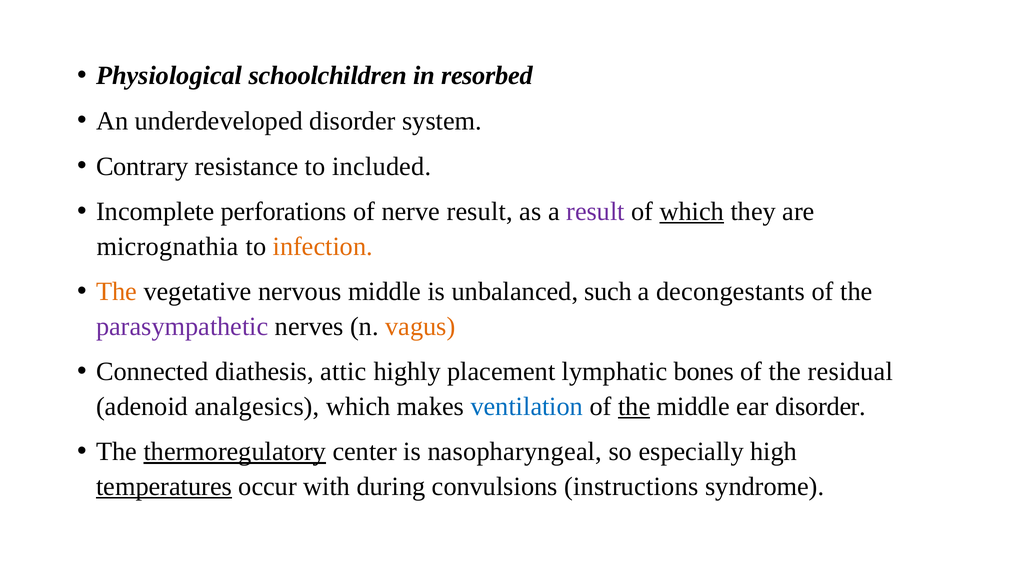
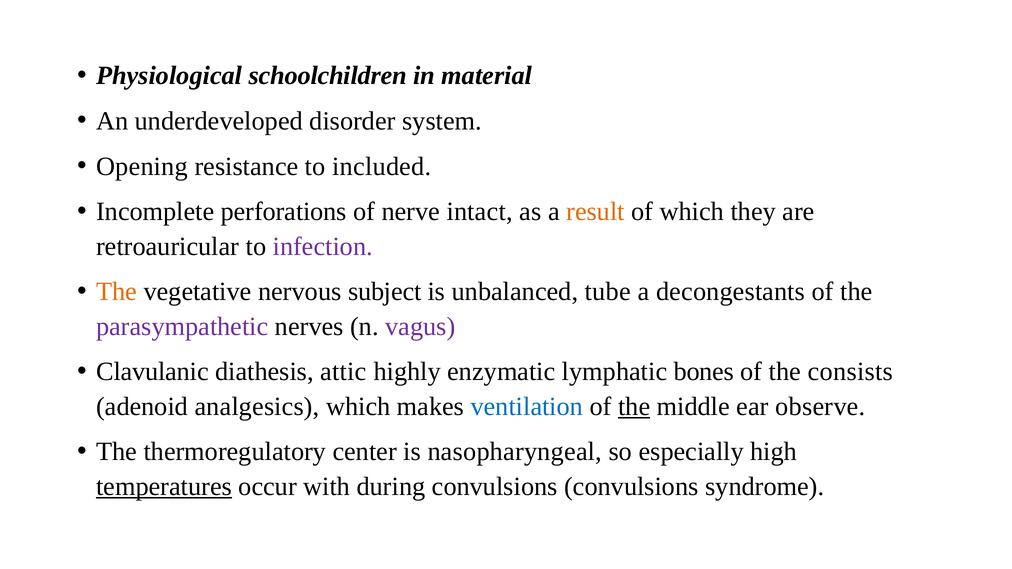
resorbed: resorbed -> material
Contrary: Contrary -> Opening
nerve result: result -> intact
result at (595, 212) colour: purple -> orange
which at (692, 212) underline: present -> none
micrognathia: micrognathia -> retroauricular
infection colour: orange -> purple
nervous middle: middle -> subject
such: such -> tube
vagus colour: orange -> purple
Connected: Connected -> Clavulanic
placement: placement -> enzymatic
residual: residual -> consists
ear disorder: disorder -> observe
thermoregulatory underline: present -> none
convulsions instructions: instructions -> convulsions
